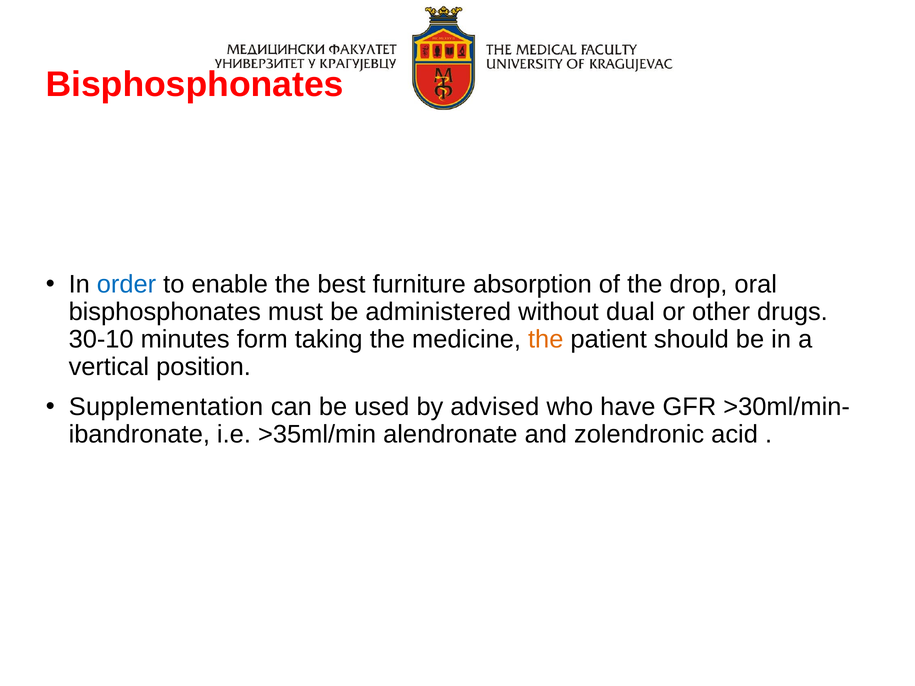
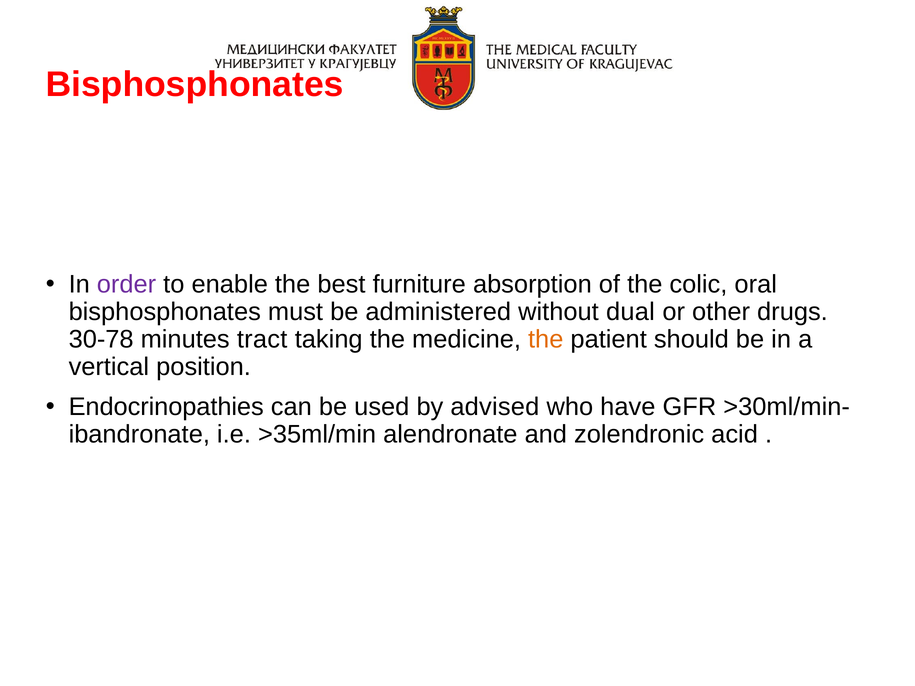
order colour: blue -> purple
drop: drop -> colic
30-10: 30-10 -> 30-78
form: form -> tract
Supplementation: Supplementation -> Endocrinopathies
